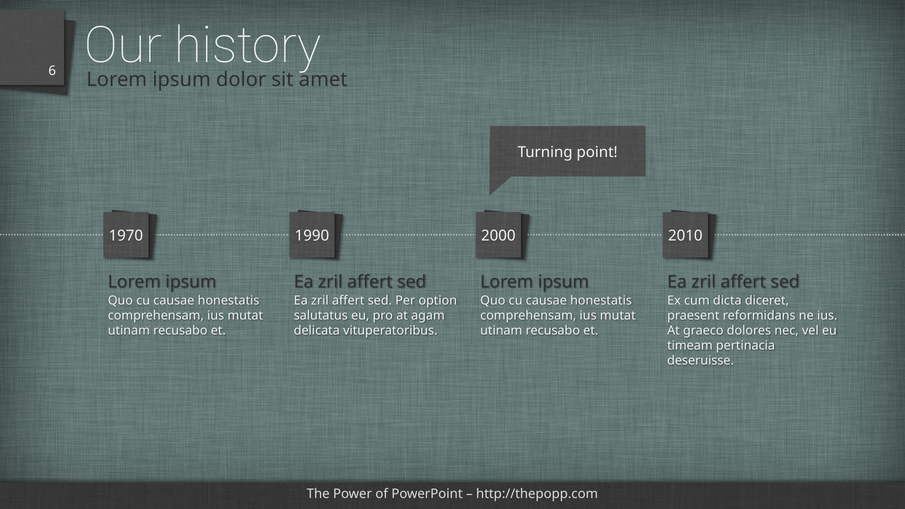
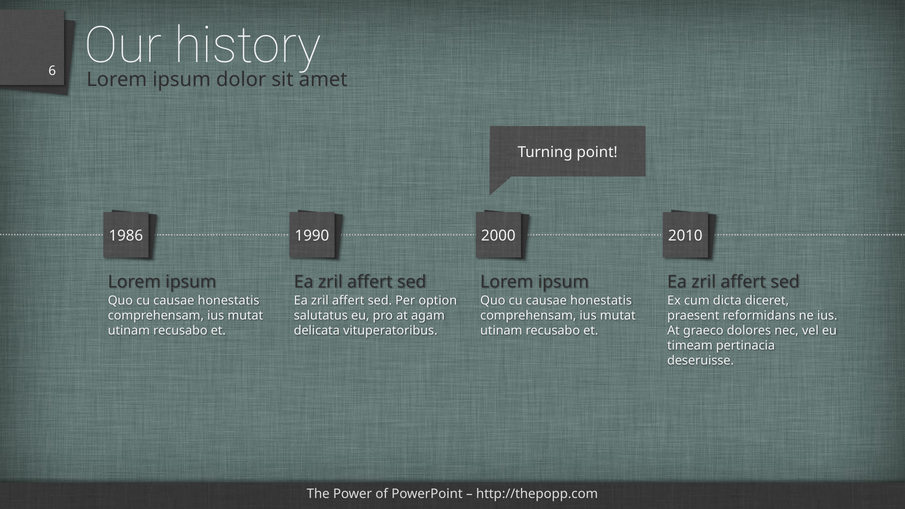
1970: 1970 -> 1986
